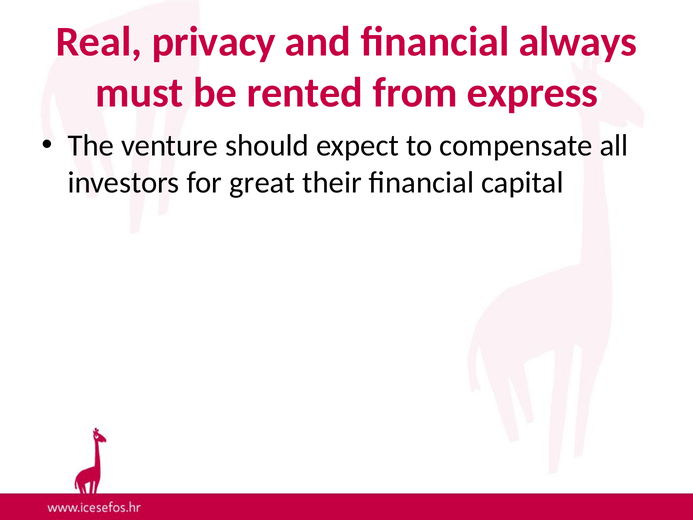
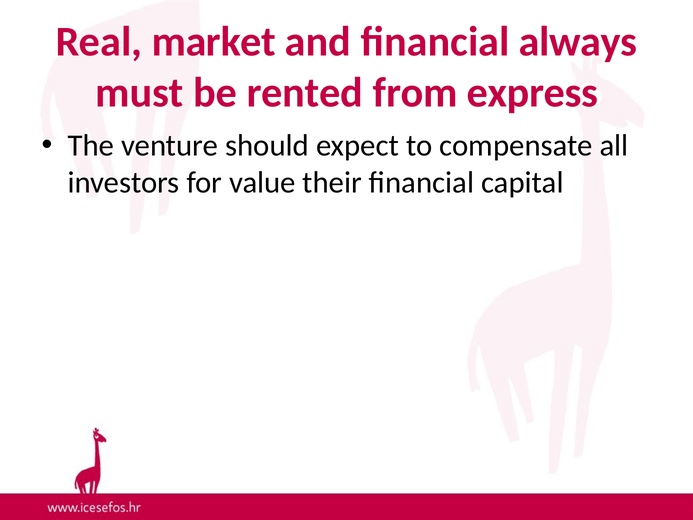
privacy: privacy -> market
great: great -> value
